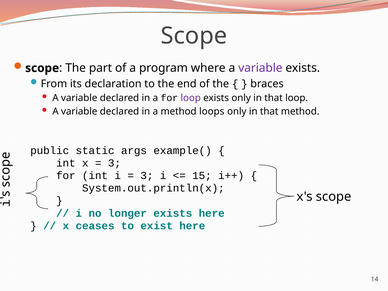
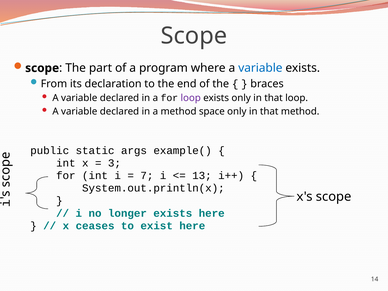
variable at (260, 68) colour: purple -> blue
loops: loops -> space
3 at (147, 176): 3 -> 7
15: 15 -> 13
